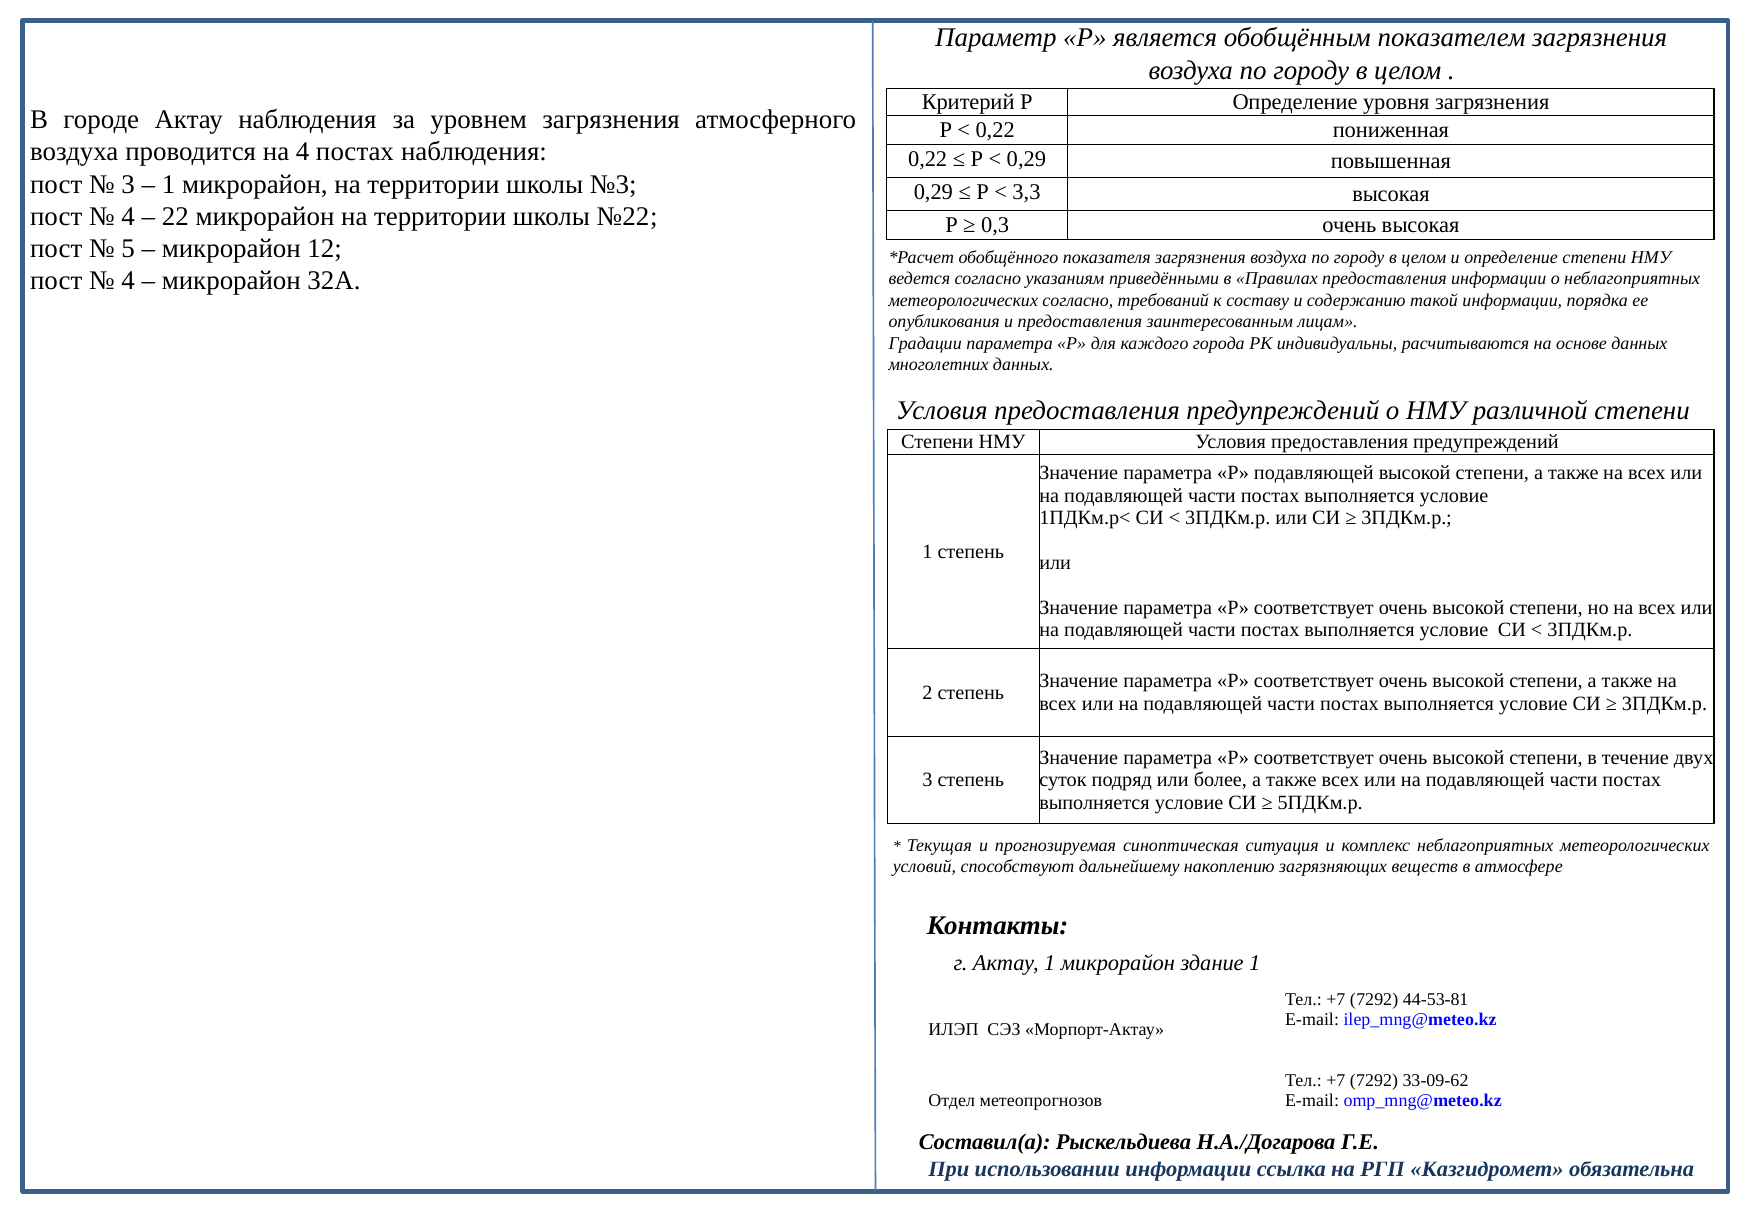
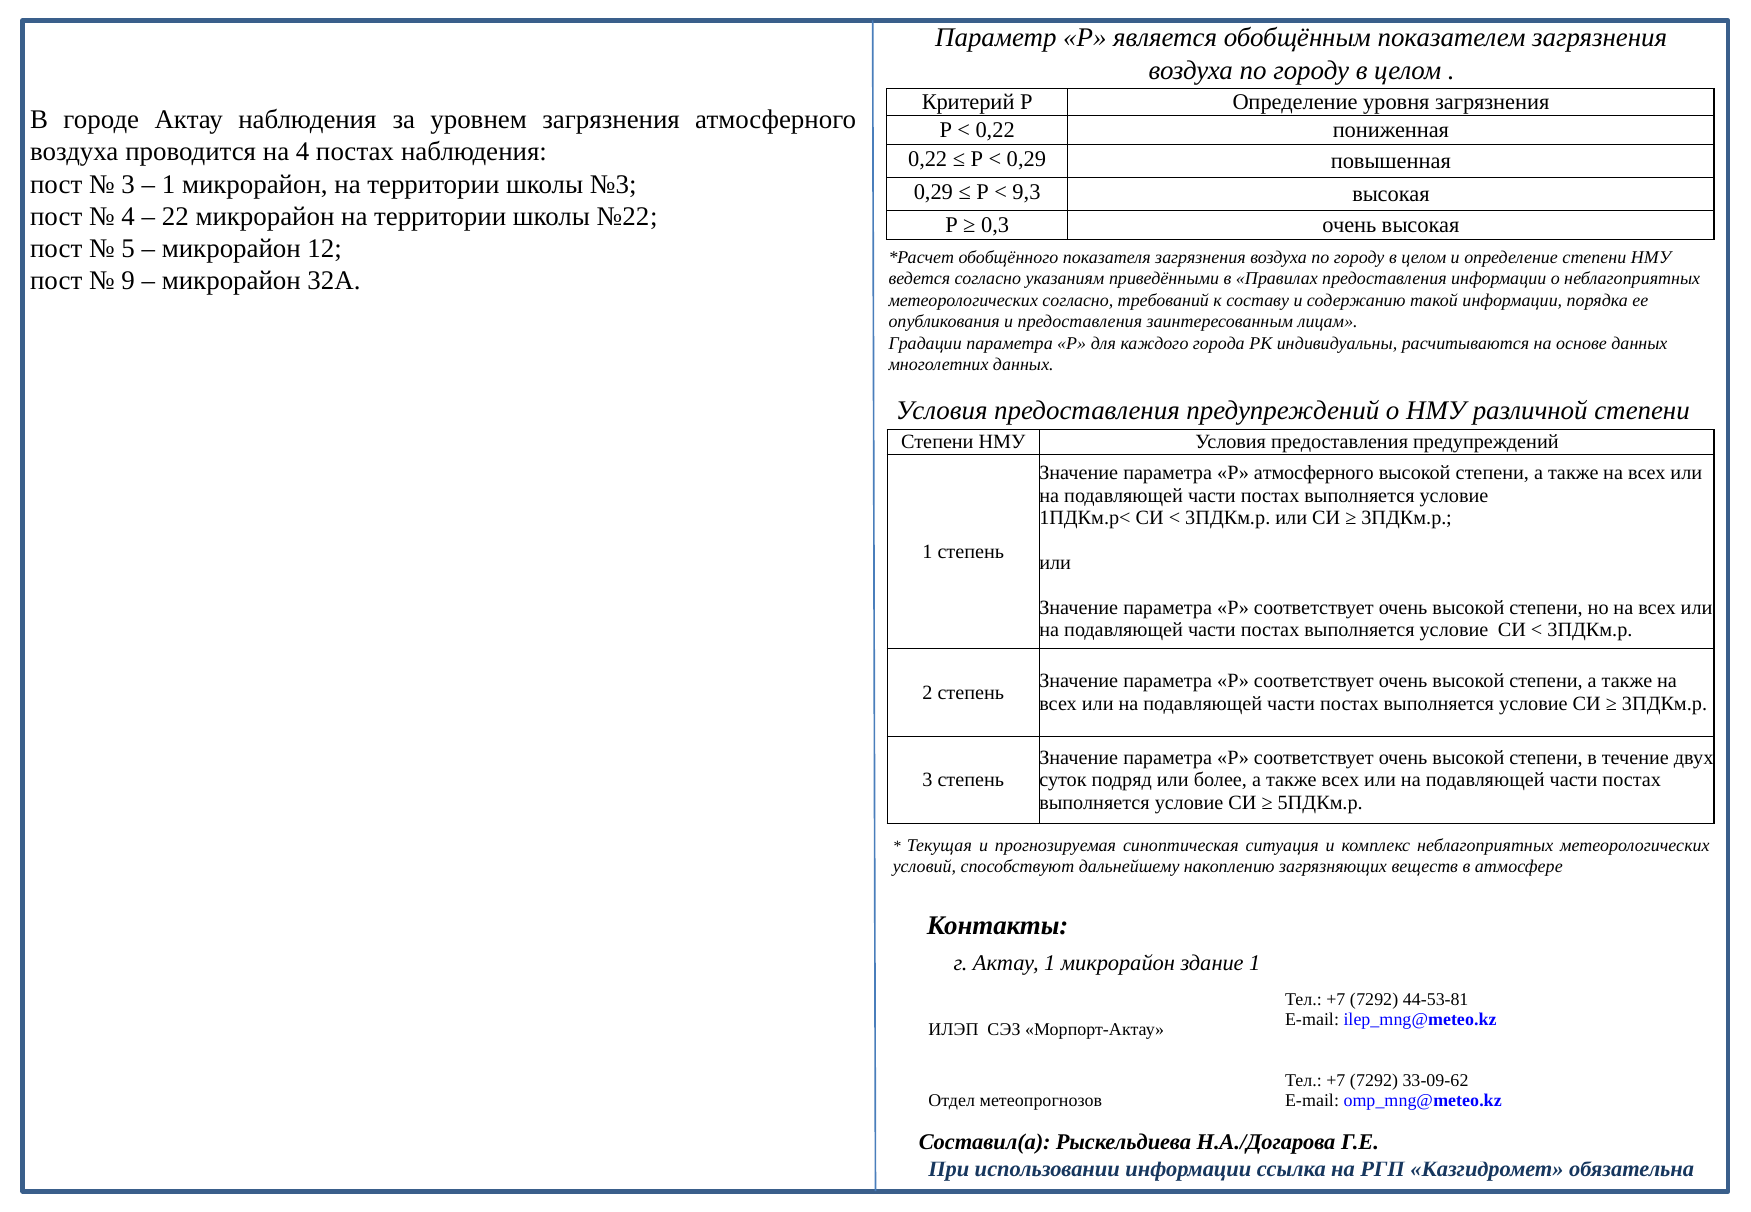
3,3: 3,3 -> 9,3
4 at (128, 281): 4 -> 9
Р подавляющей: подавляющей -> атмосферного
